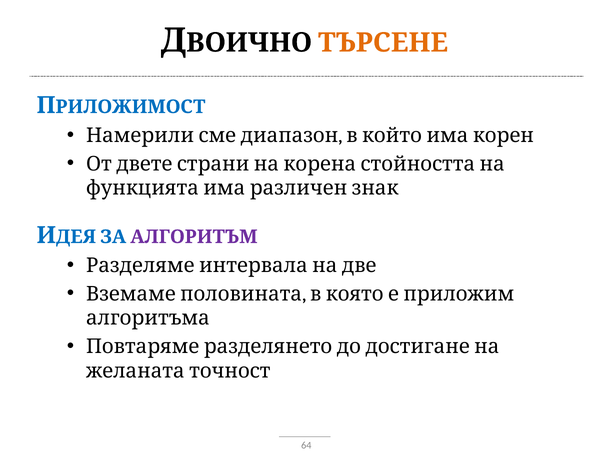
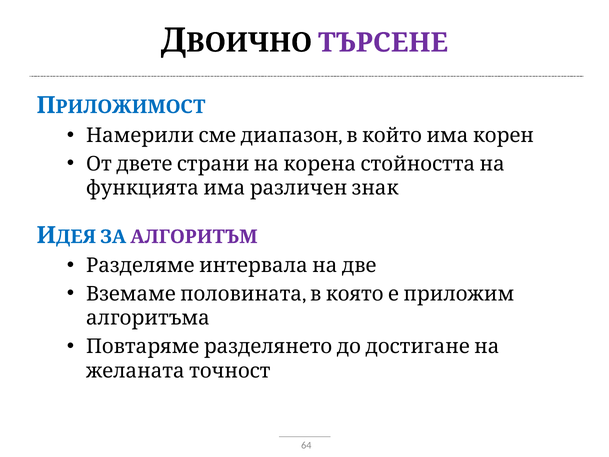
ТЪРСЕНЕ colour: orange -> purple
